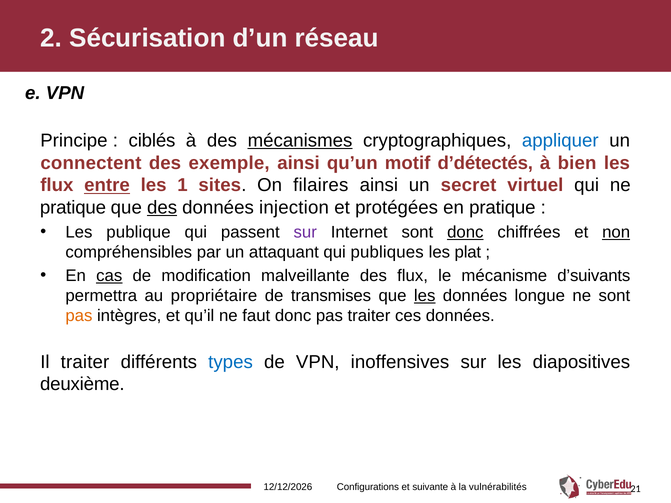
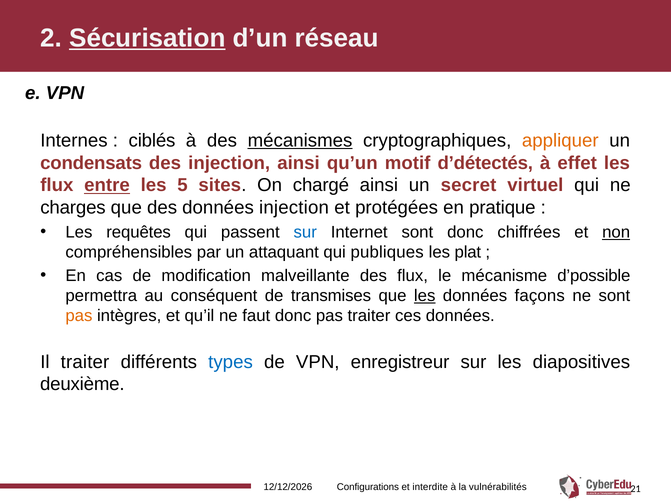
Sécurisation underline: none -> present
Principe: Principe -> Internes
appliquer colour: blue -> orange
connectent: connectent -> condensats
des exemple: exemple -> injection
bien: bien -> effet
1: 1 -> 5
filaires: filaires -> chargé
pratique at (73, 208): pratique -> charges
des at (162, 208) underline: present -> none
publique: publique -> requêtes
sur at (305, 232) colour: purple -> blue
donc at (465, 232) underline: present -> none
cas underline: present -> none
d’suivants: d’suivants -> d’possible
propriétaire: propriétaire -> conséquent
longue: longue -> façons
inoffensives: inoffensives -> enregistreur
suivante: suivante -> interdite
